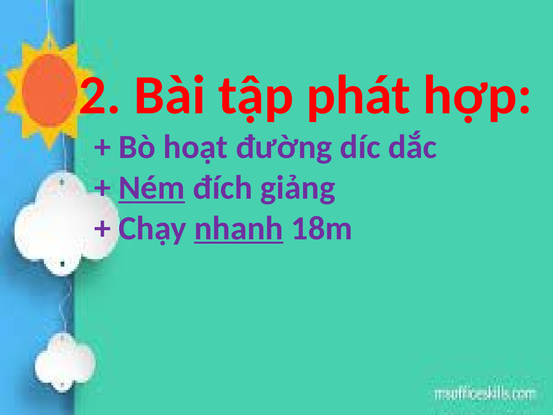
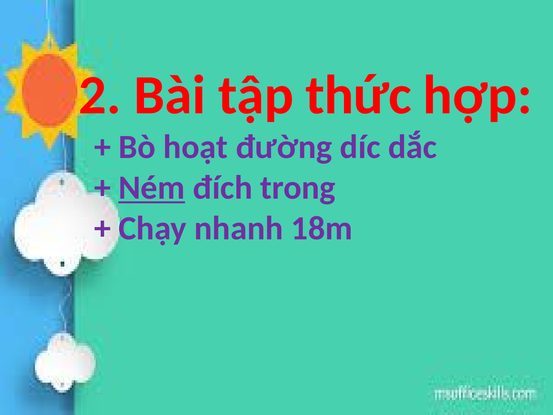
phát: phát -> thức
giảng: giảng -> trong
nhanh underline: present -> none
